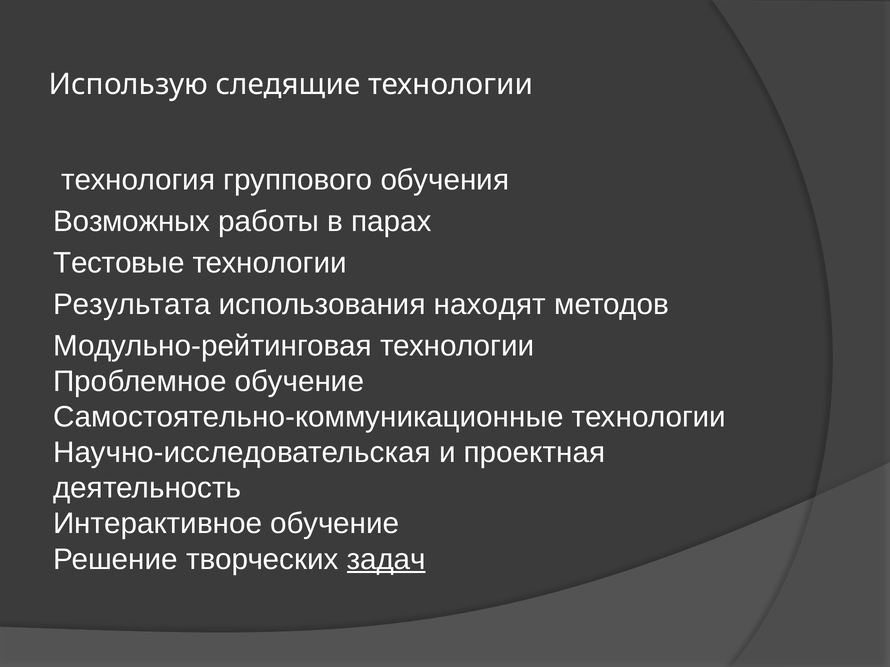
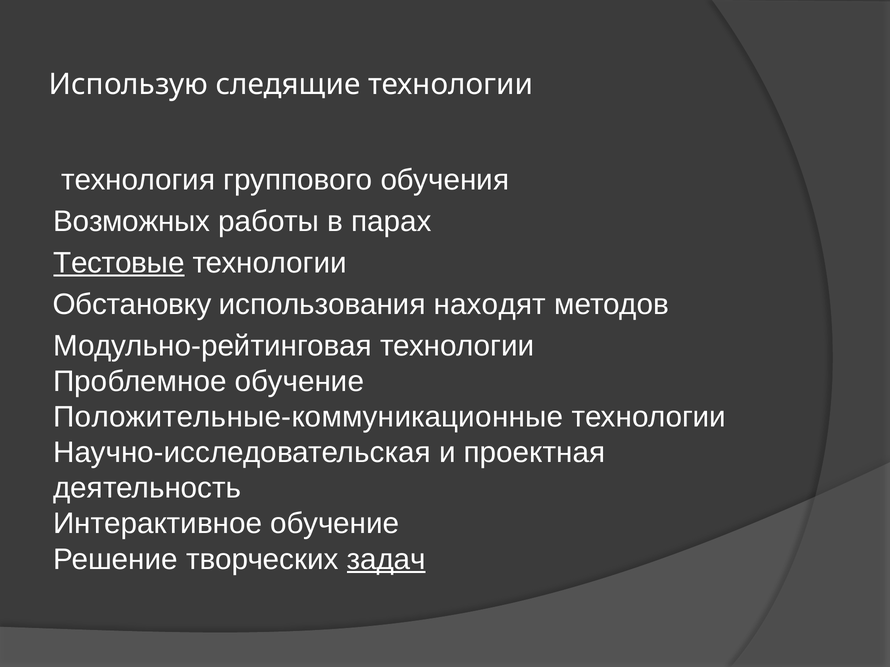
Тестовые underline: none -> present
Результата: Результата -> Обстановку
Самостоятельно-коммуникационные: Самостоятельно-коммуникационные -> Положительные-коммуникационные
